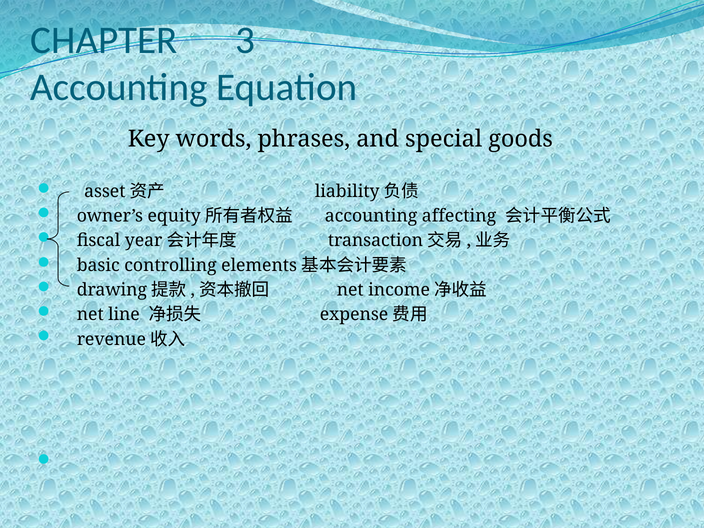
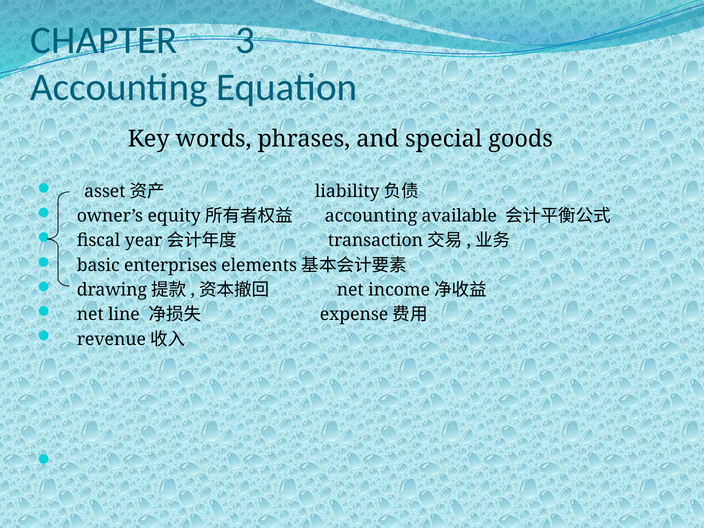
affecting: affecting -> available
controlling: controlling -> enterprises
